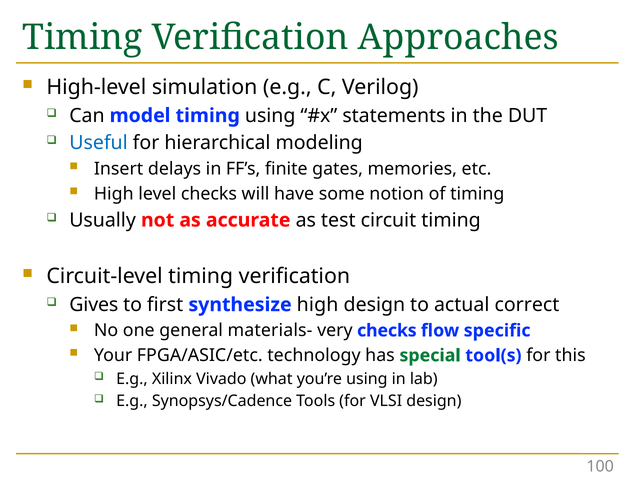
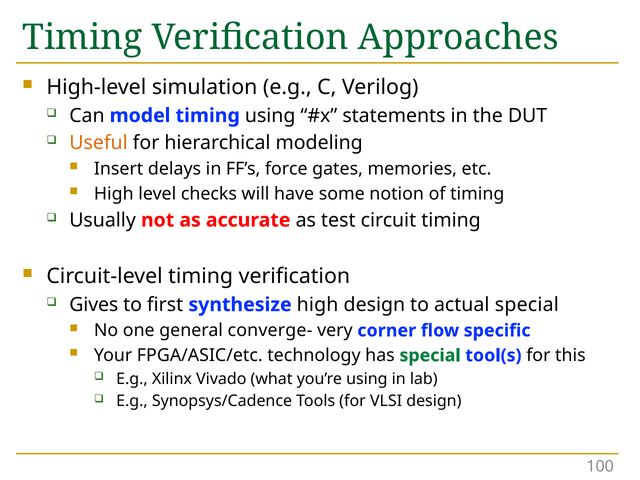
Useful colour: blue -> orange
finite: finite -> force
actual correct: correct -> special
materials-: materials- -> converge-
very checks: checks -> corner
